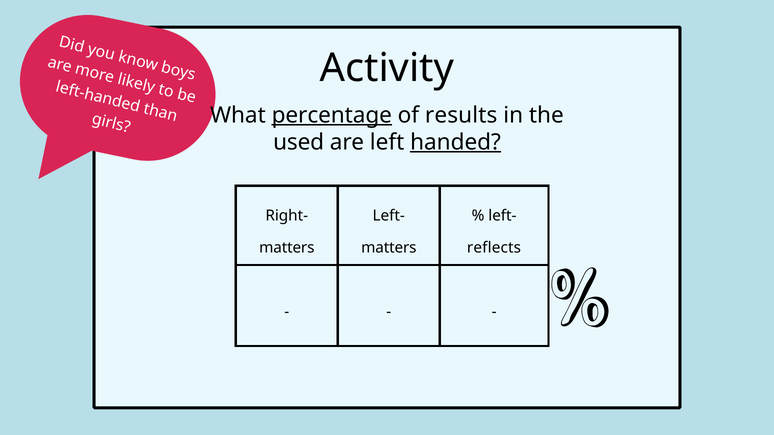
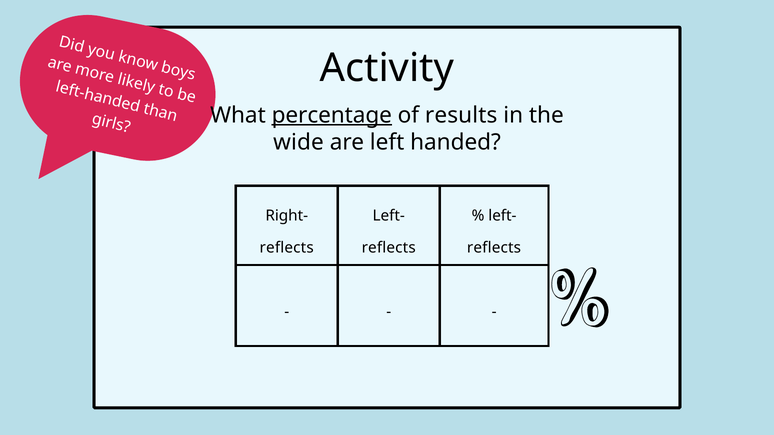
used: used -> wide
handed underline: present -> none
matters at (287, 248): matters -> reflects
matters at (389, 248): matters -> reflects
